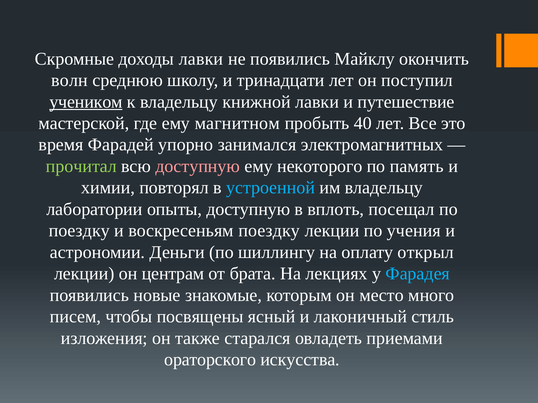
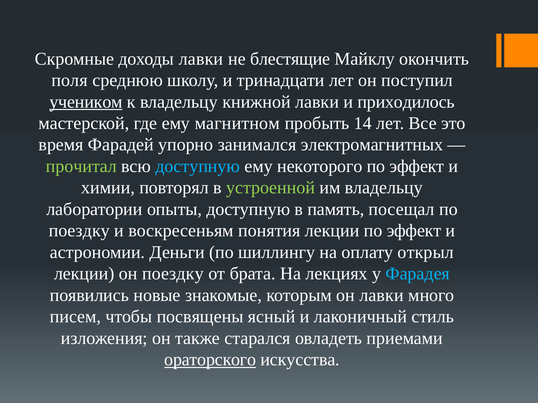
не появились: появились -> блестящие
волн: волн -> поля
путешествие: путешествие -> приходилось
40: 40 -> 14
доступную at (198, 166) colour: pink -> light blue
память at (417, 166): память -> эффект
устроенной colour: light blue -> light green
вплоть: вплоть -> память
воскресеньям поездку: поездку -> понятия
лекции по учения: учения -> эффект
он центрам: центрам -> поездку
он место: место -> лавки
ораторского underline: none -> present
